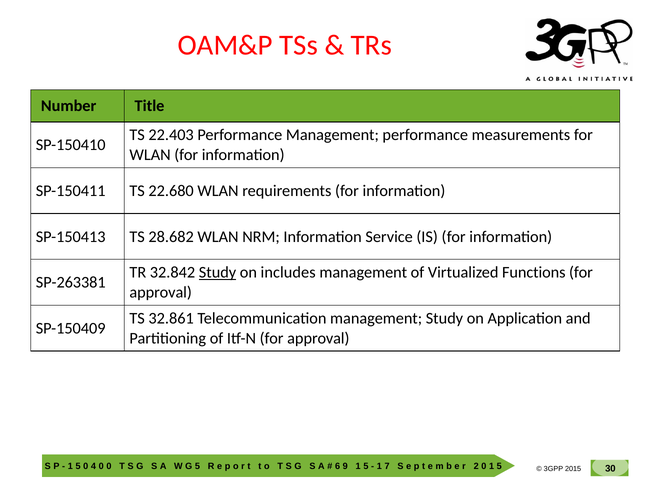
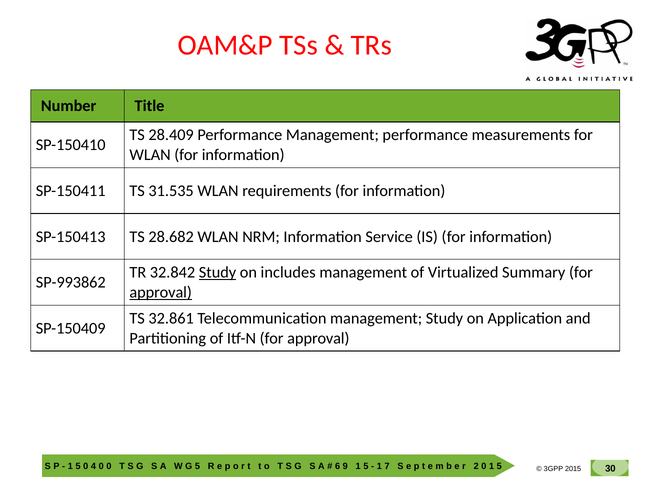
22.403: 22.403 -> 28.409
22.680: 22.680 -> 31.535
Functions: Functions -> Summary
SP-263381: SP-263381 -> SP-993862
approval at (161, 292) underline: none -> present
